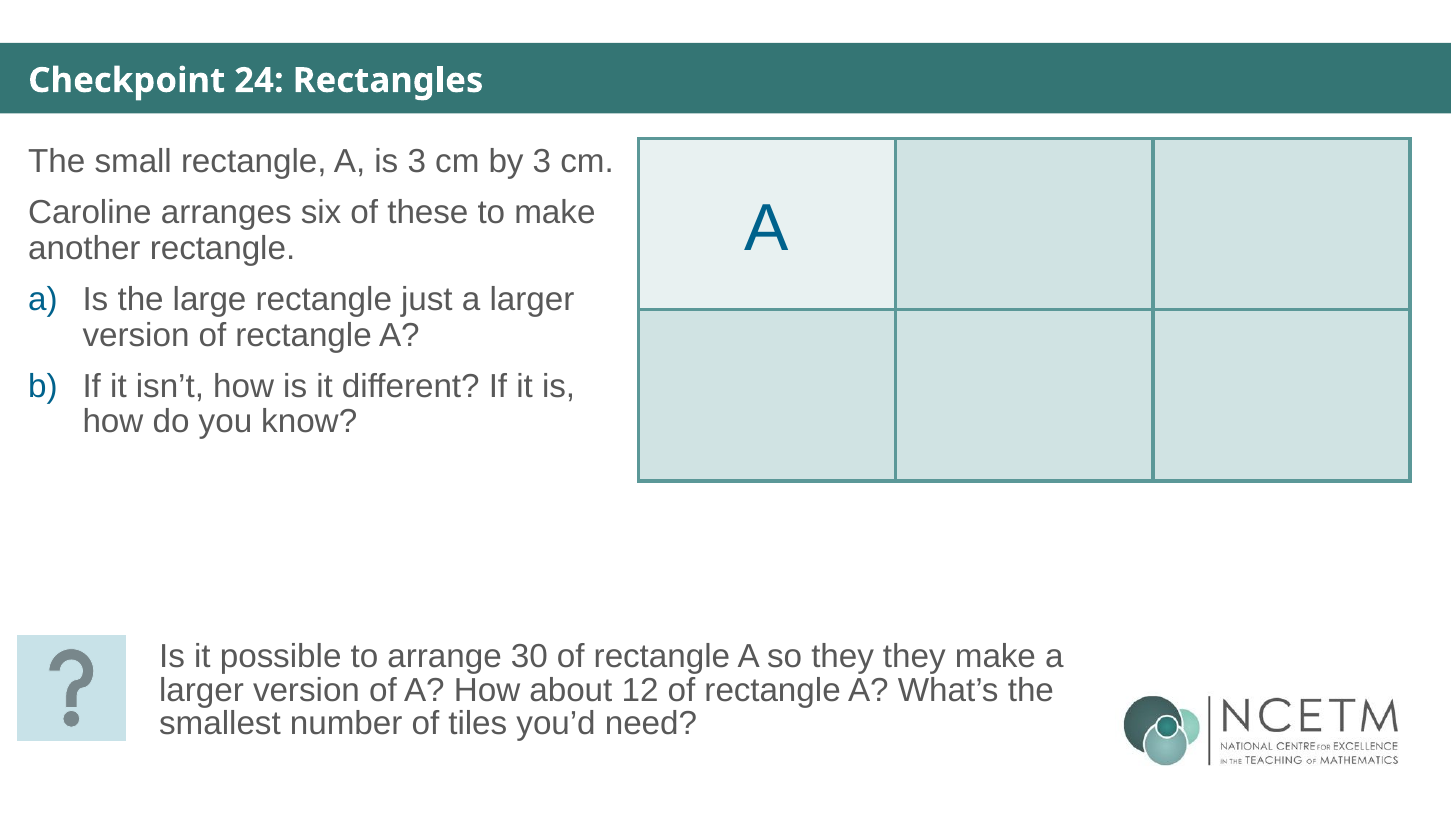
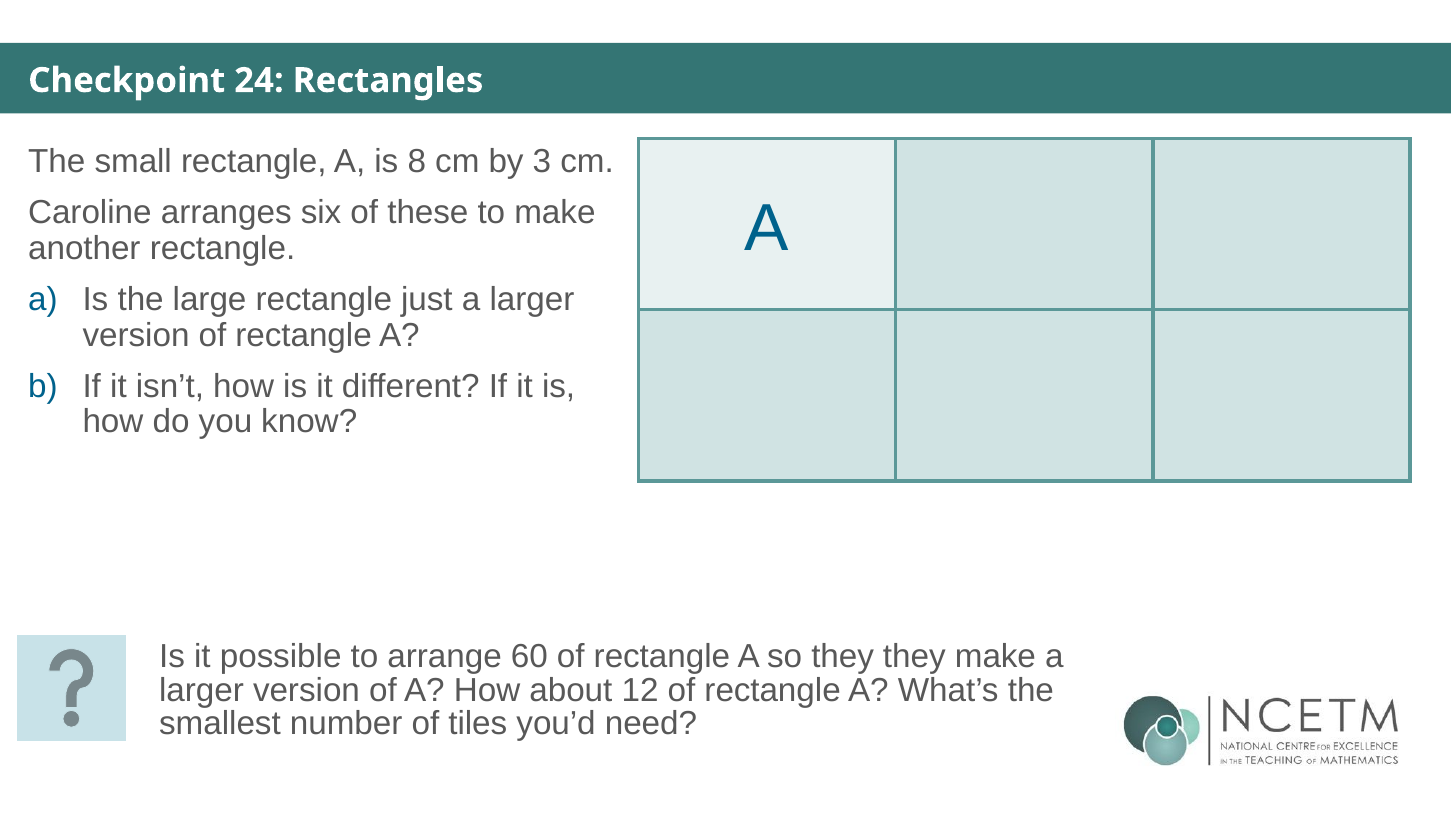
is 3: 3 -> 8
30: 30 -> 60
